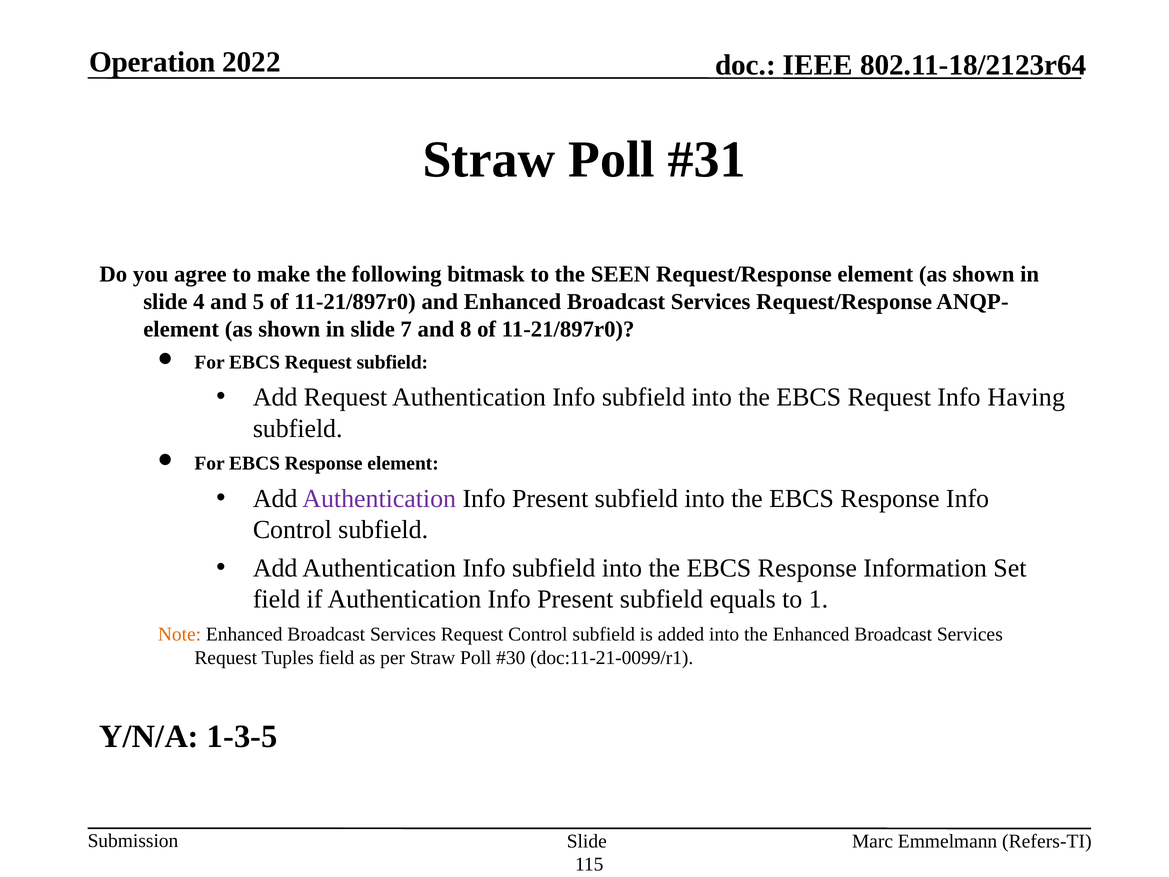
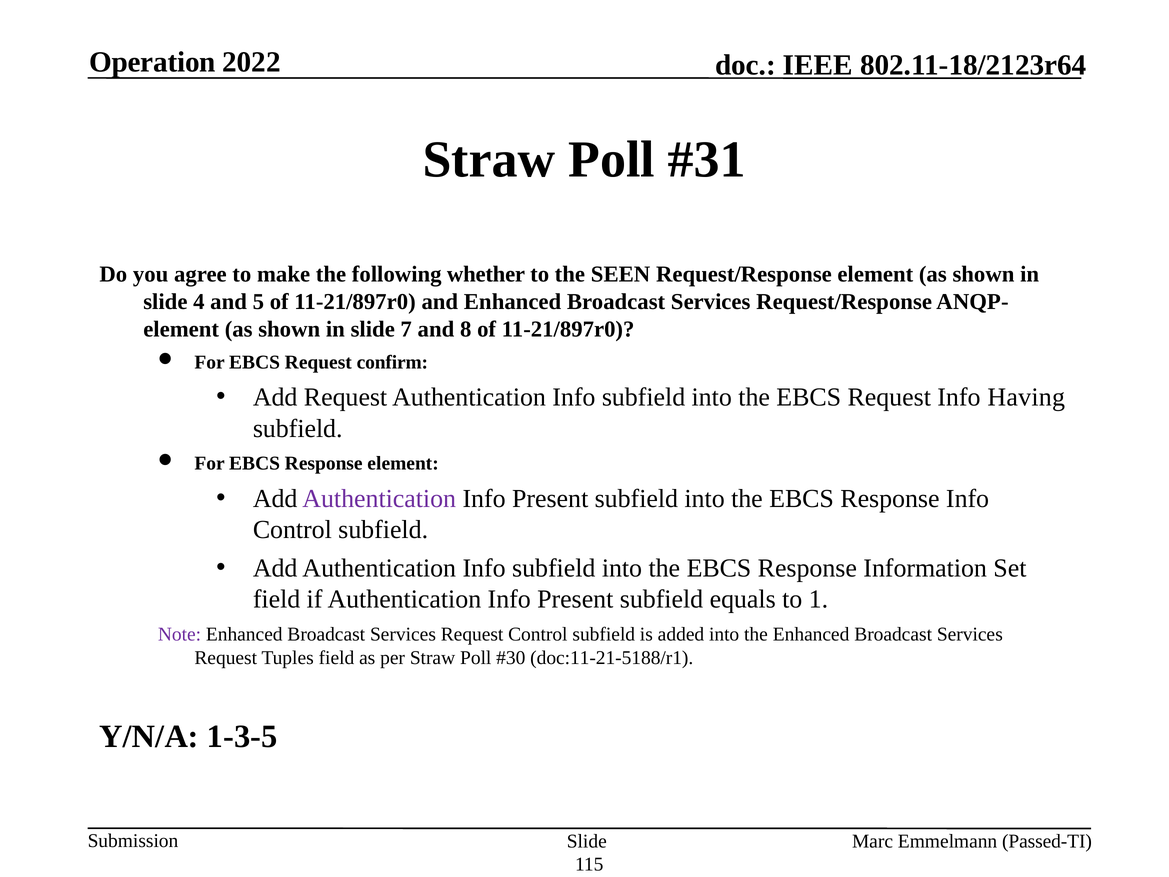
bitmask: bitmask -> whether
Request subfield: subfield -> confirm
Note colour: orange -> purple
doc:11-21-0099/r1: doc:11-21-0099/r1 -> doc:11-21-5188/r1
Refers-TI: Refers-TI -> Passed-TI
